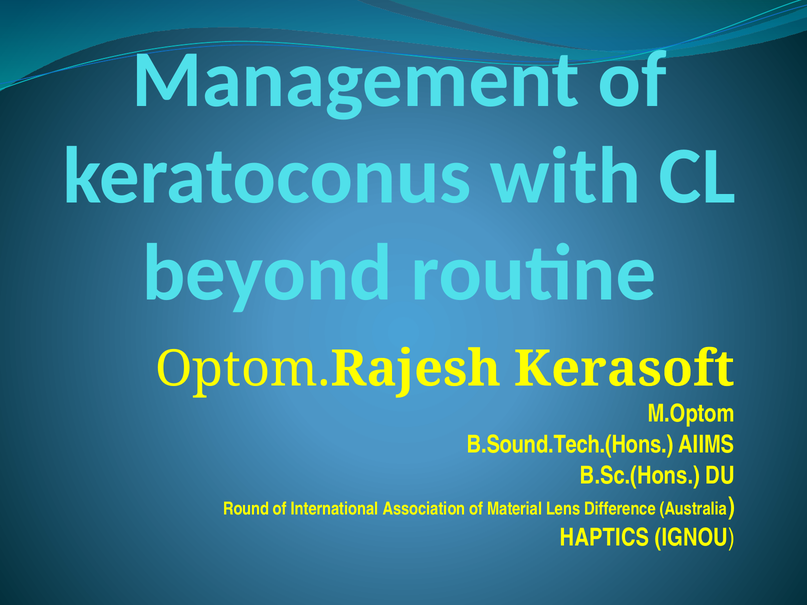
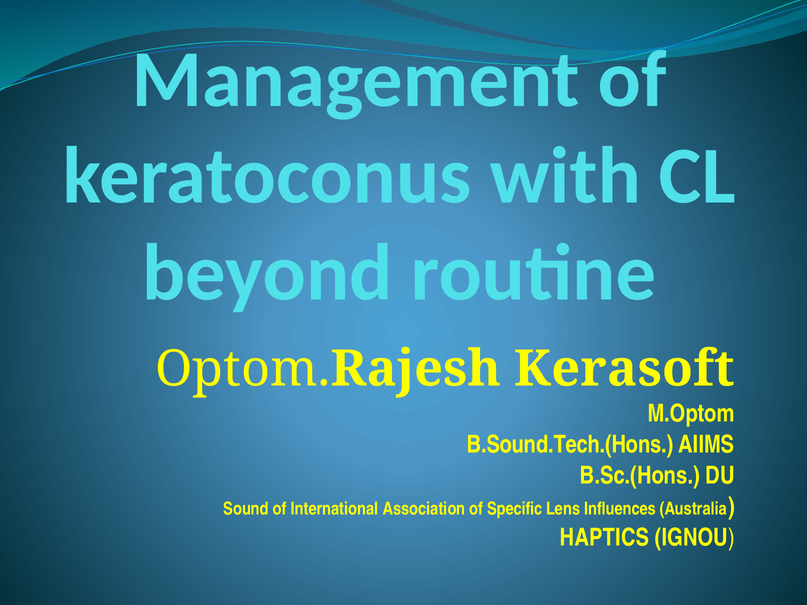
Round: Round -> Sound
Material: Material -> Specific
Difference: Difference -> Influences
